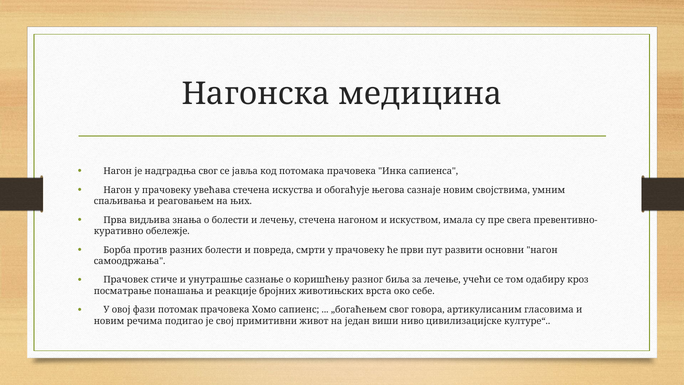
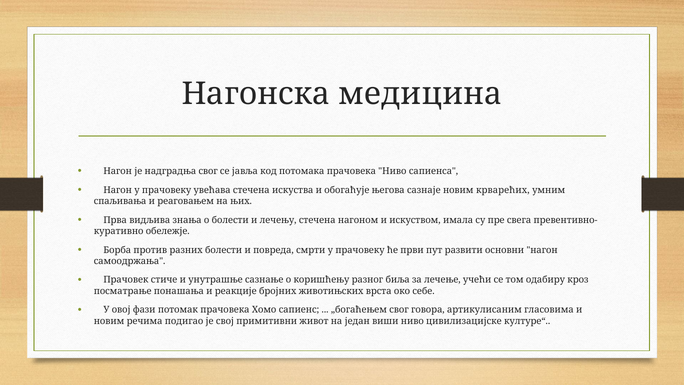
прачовека Инка: Инка -> Ниво
својствима: својствима -> крварећих
